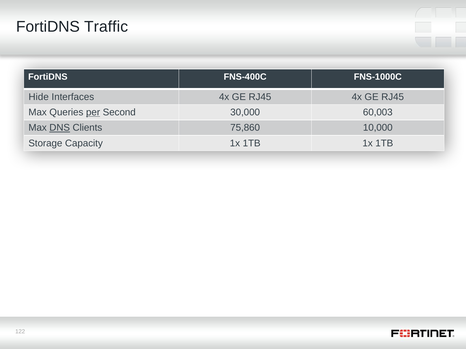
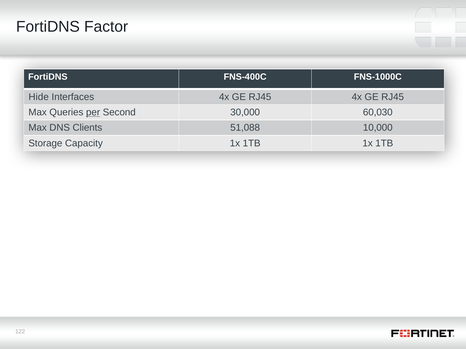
Traffic: Traffic -> Factor
60,003: 60,003 -> 60,030
DNS underline: present -> none
75,860: 75,860 -> 51,088
